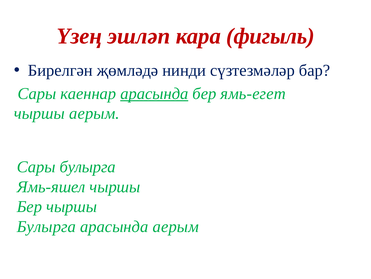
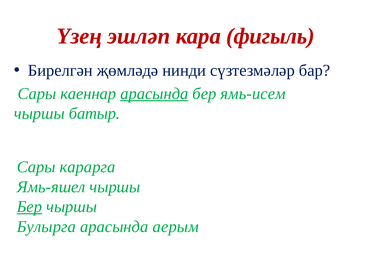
ямь-егет: ямь-егет -> ямь-исем
чыршы аерым: аерым -> батыр
Сары булырга: булырга -> карарга
Бер at (29, 206) underline: none -> present
